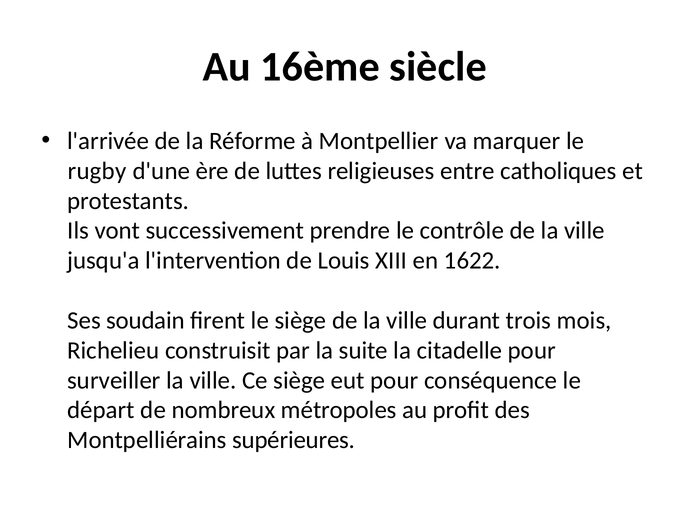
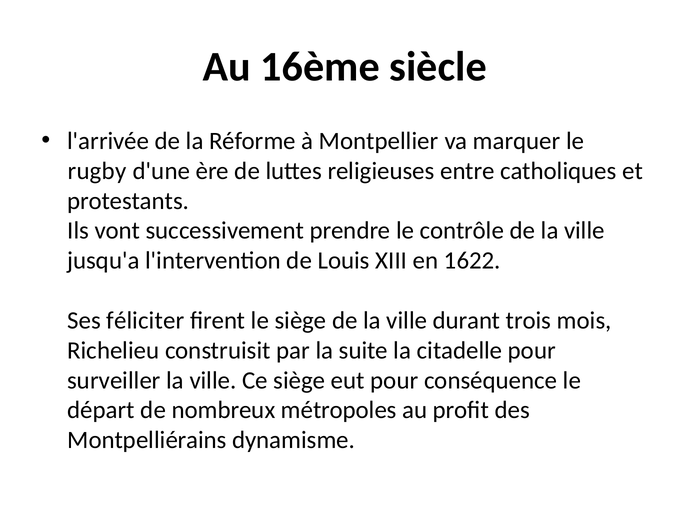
soudain: soudain -> féliciter
supérieures: supérieures -> dynamisme
